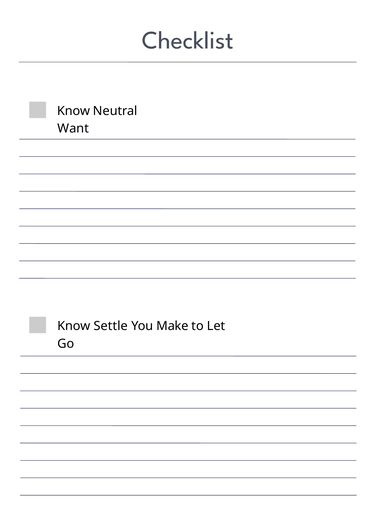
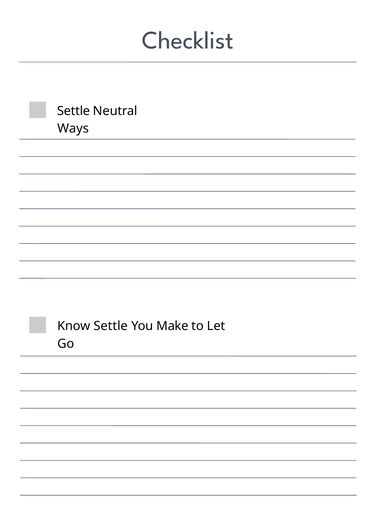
Know at (74, 111): Know -> Settle
Want: Want -> Ways
